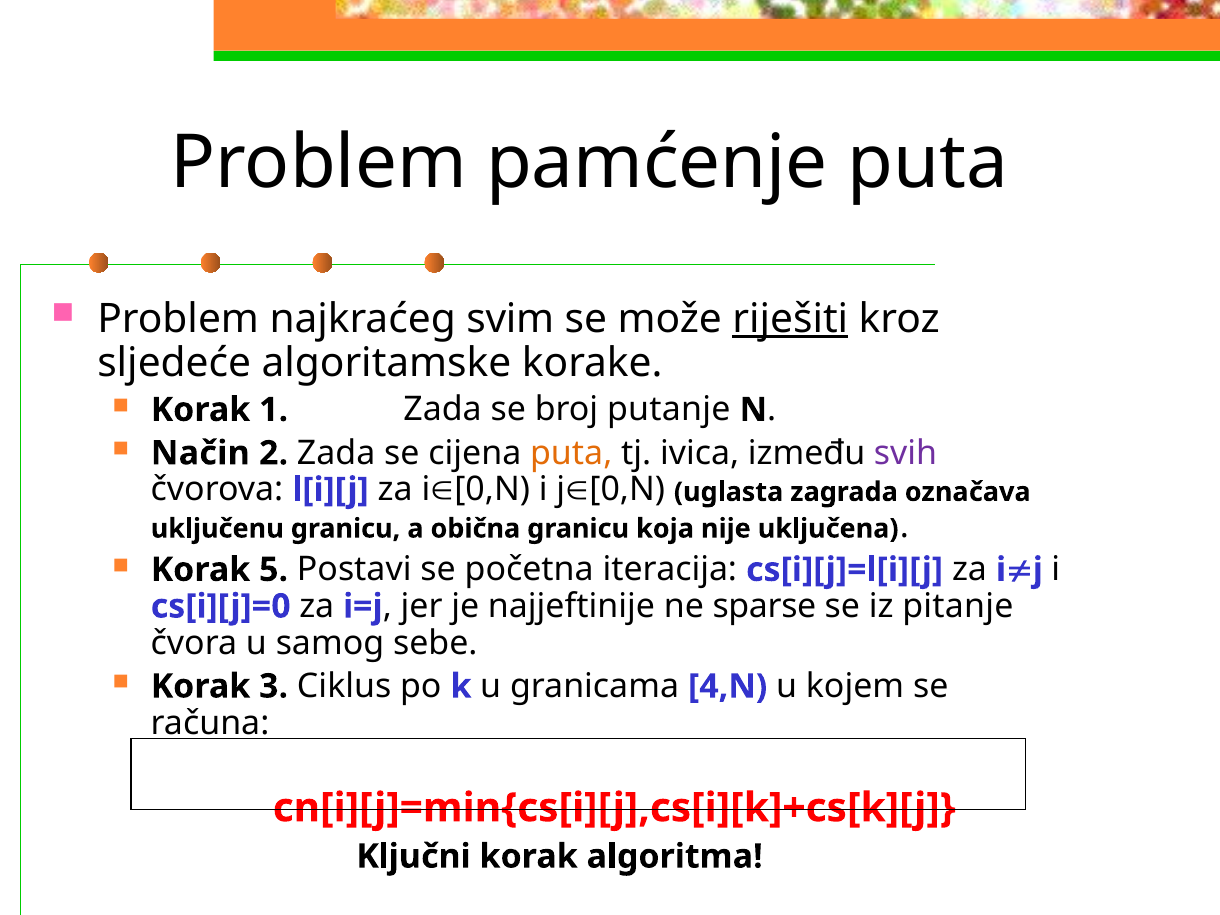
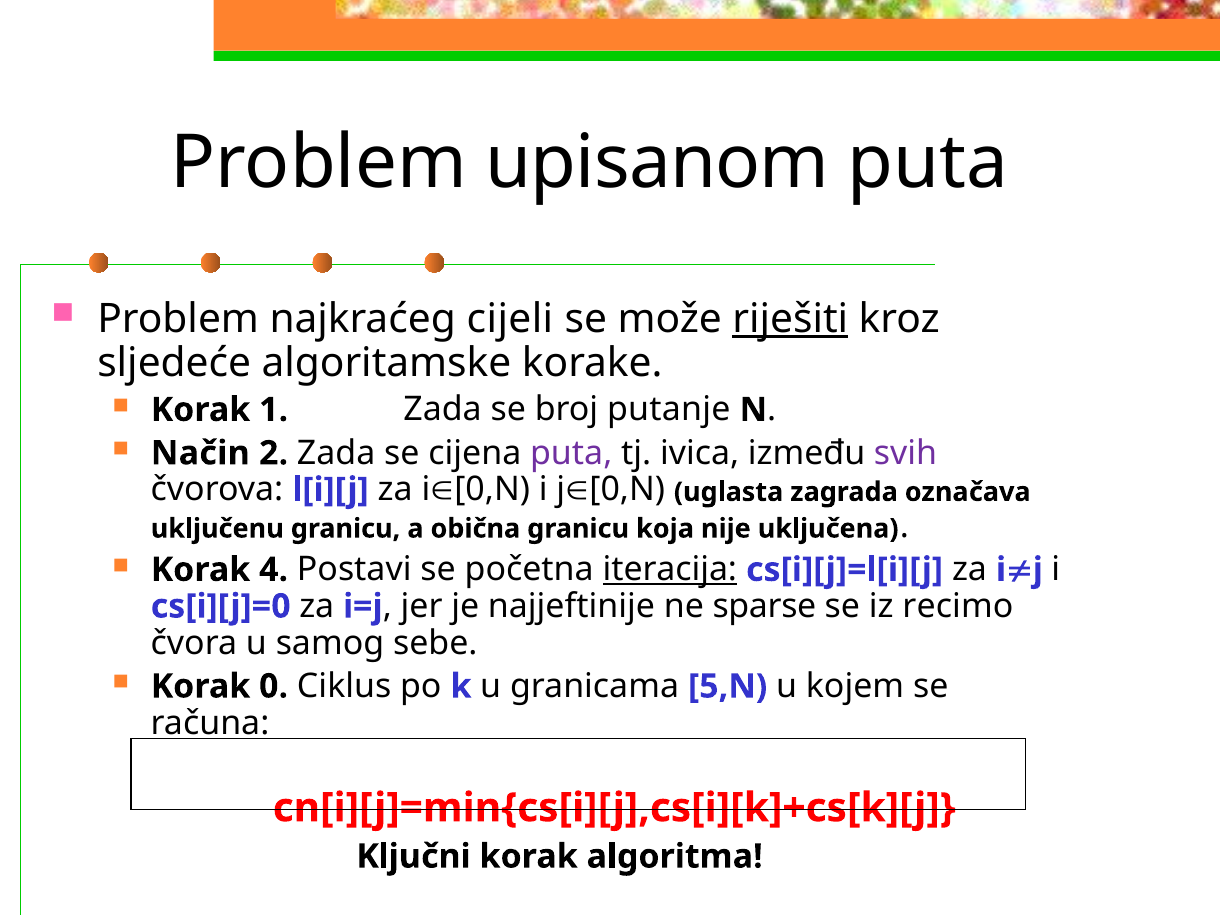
pamćenje: pamćenje -> upisanom
svim: svim -> cijeli
puta at (571, 453) colour: orange -> purple
5: 5 -> 4
iteracija underline: none -> present
pitanje: pitanje -> recimo
3: 3 -> 0
4,N: 4,N -> 5,N
